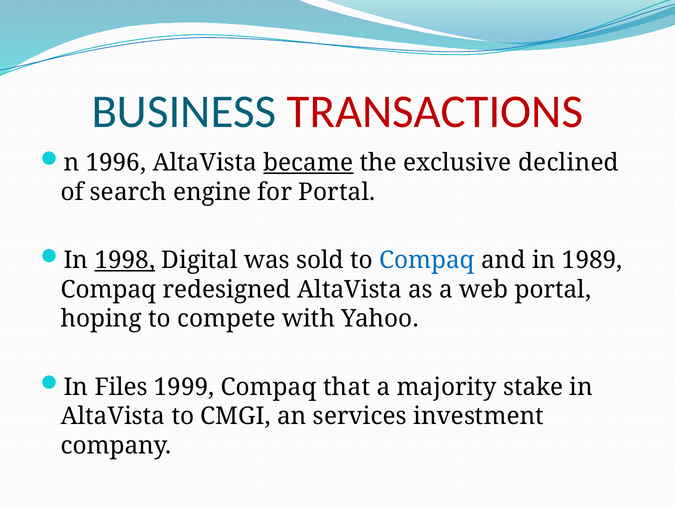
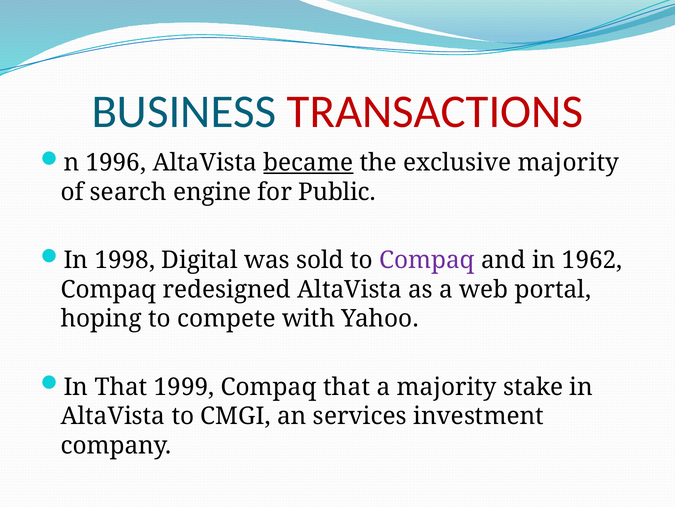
exclusive declined: declined -> majority
for Portal: Portal -> Public
1998 underline: present -> none
Compaq at (427, 260) colour: blue -> purple
1989: 1989 -> 1962
In Files: Files -> That
